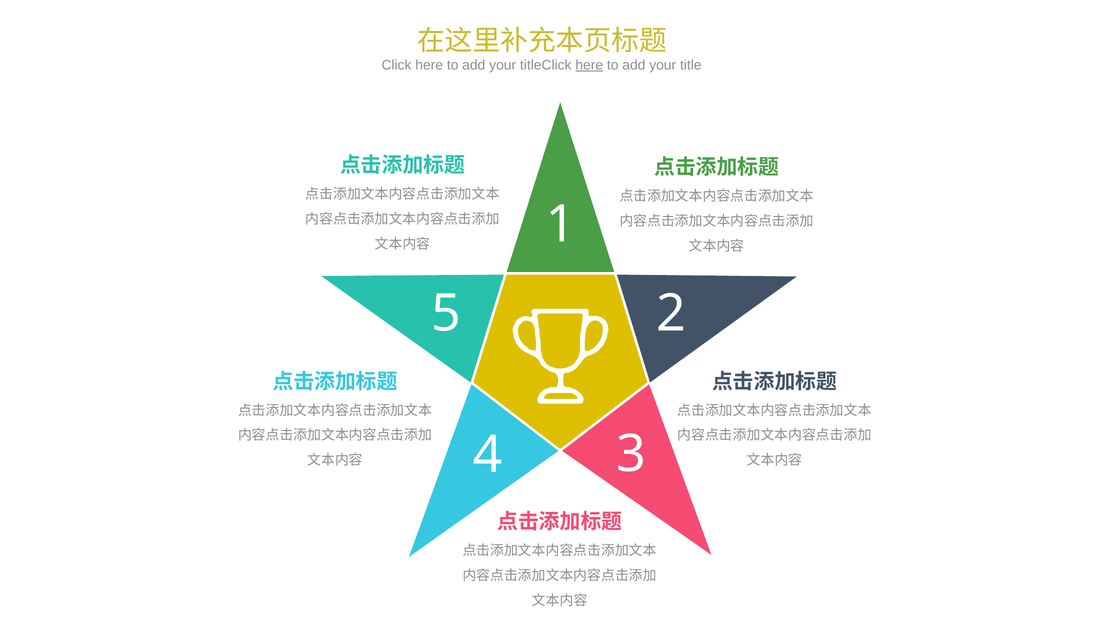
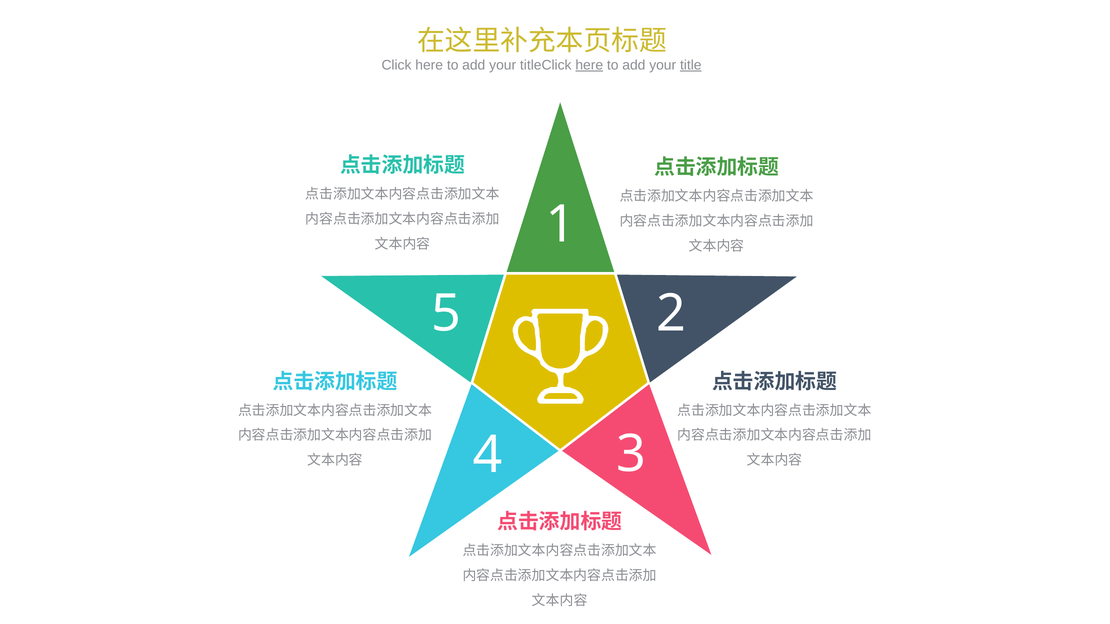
title underline: none -> present
